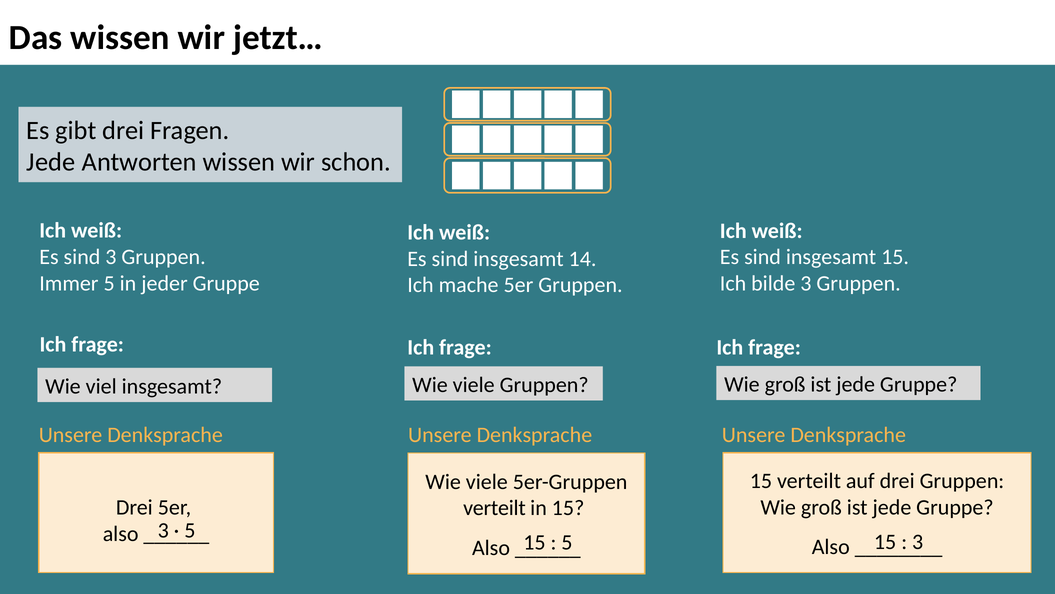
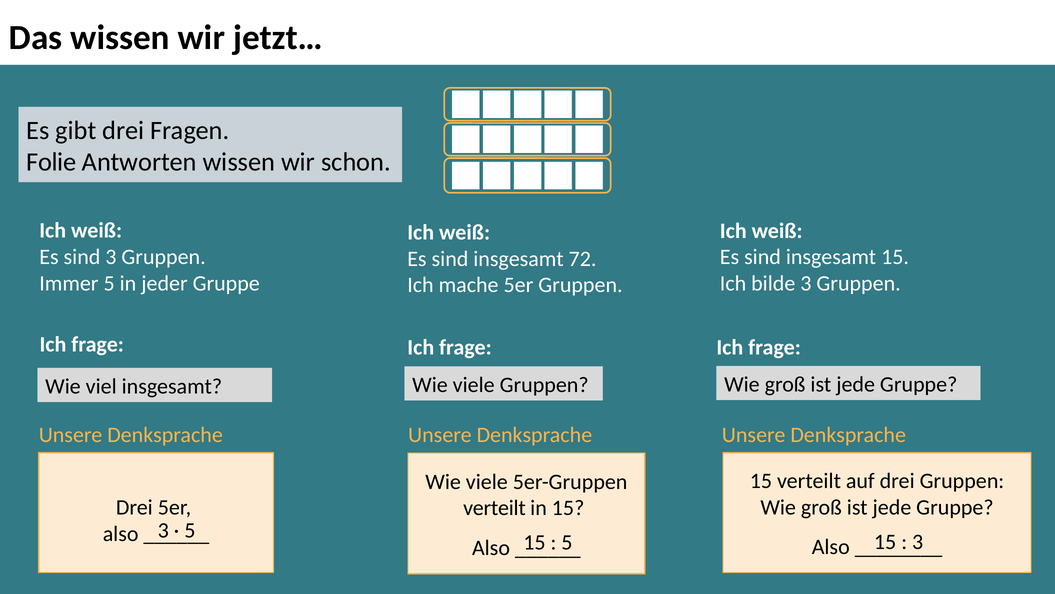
Jede at (51, 162): Jede -> Folie
14: 14 -> 72
